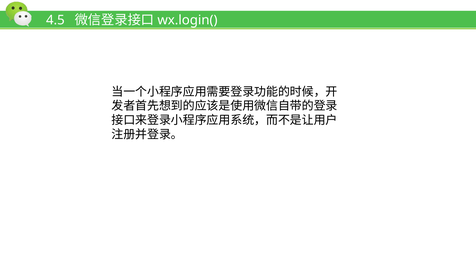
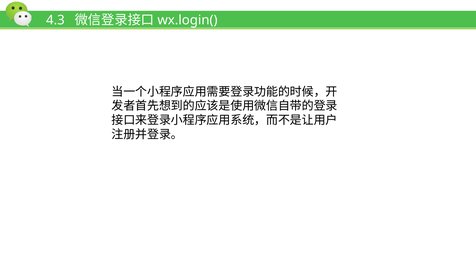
4.5: 4.5 -> 4.3
